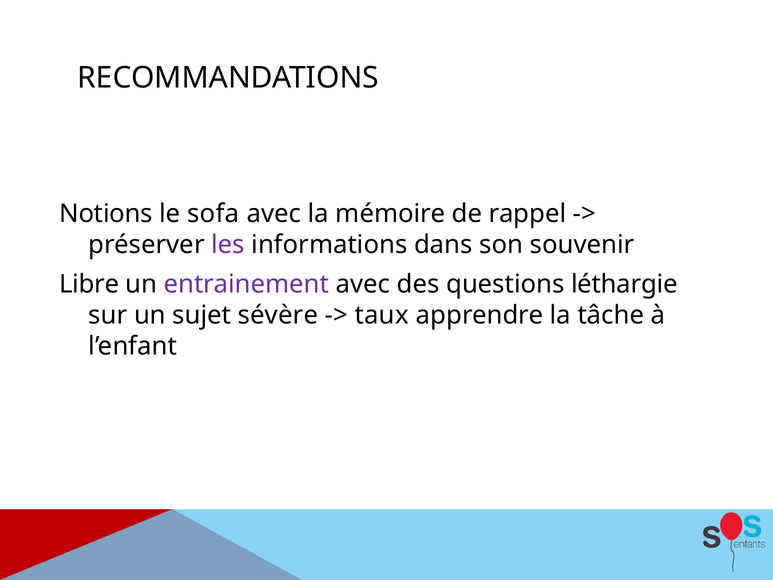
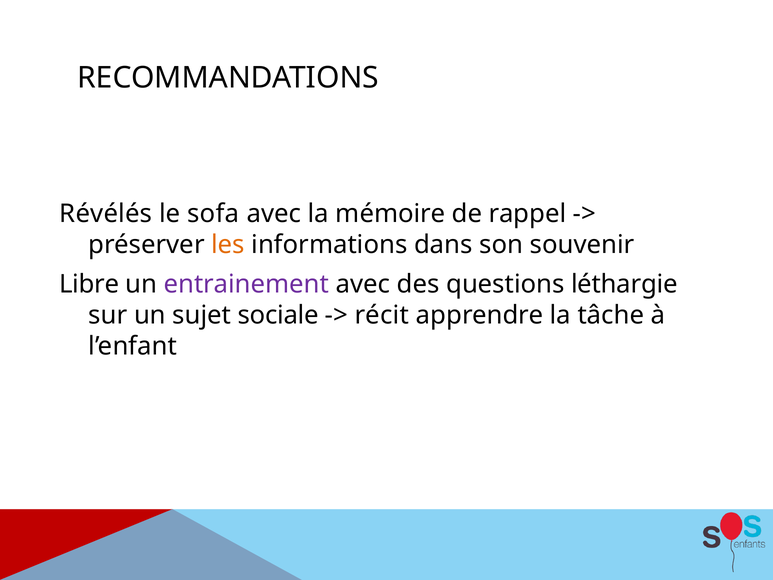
Notions: Notions -> Révélés
les colour: purple -> orange
sévère: sévère -> sociale
taux: taux -> récit
